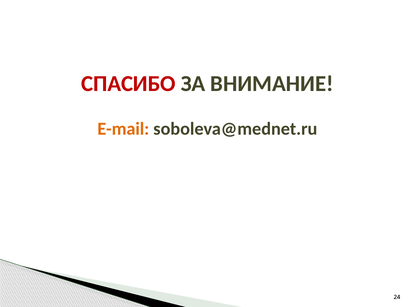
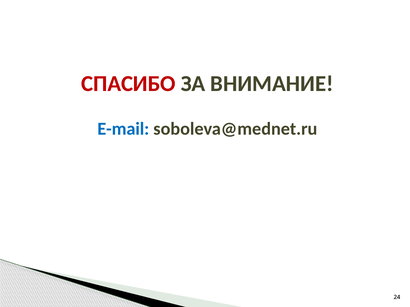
E-mail colour: orange -> blue
